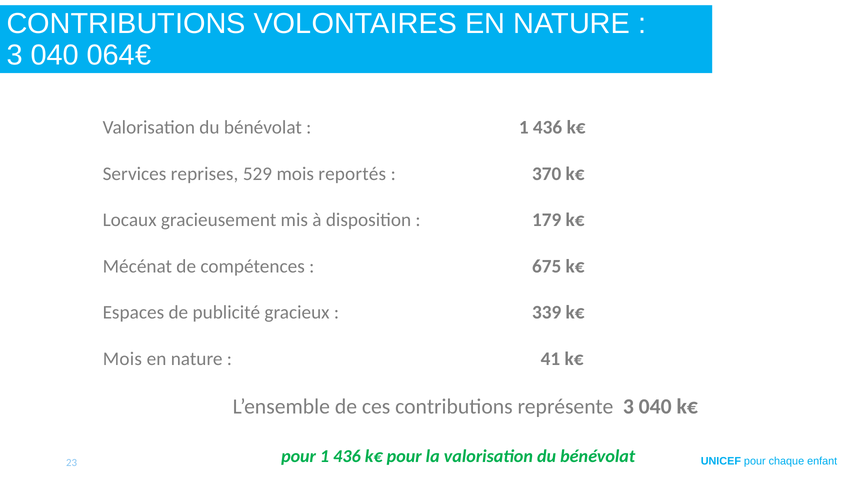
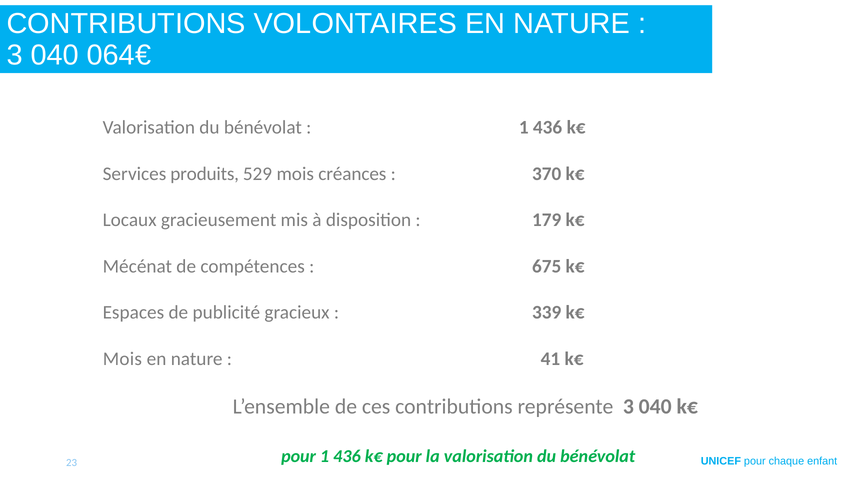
reprises: reprises -> produits
reportés: reportés -> créances
